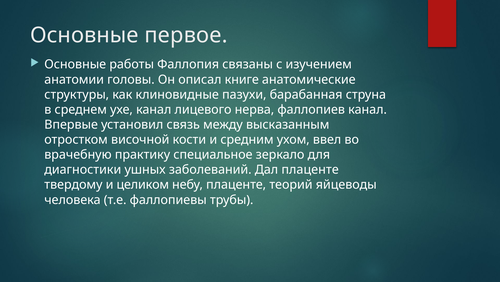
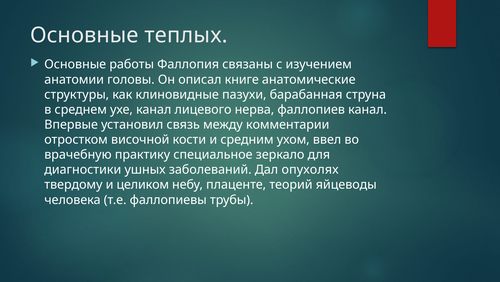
первое: первое -> теплых
высказанным: высказанным -> комментарии
Дал плаценте: плаценте -> опухолях
